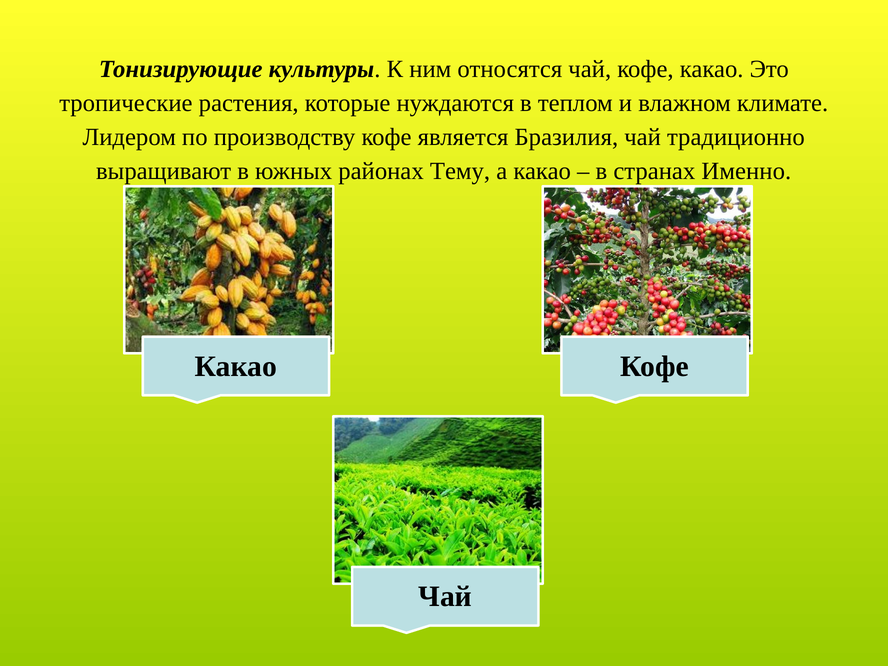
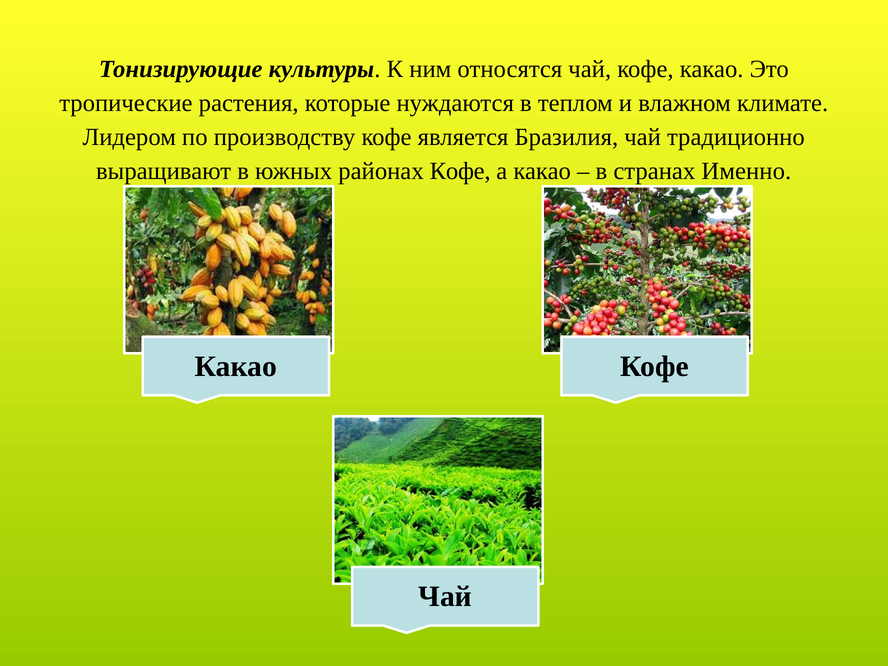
районах Тему: Тему -> Кофе
